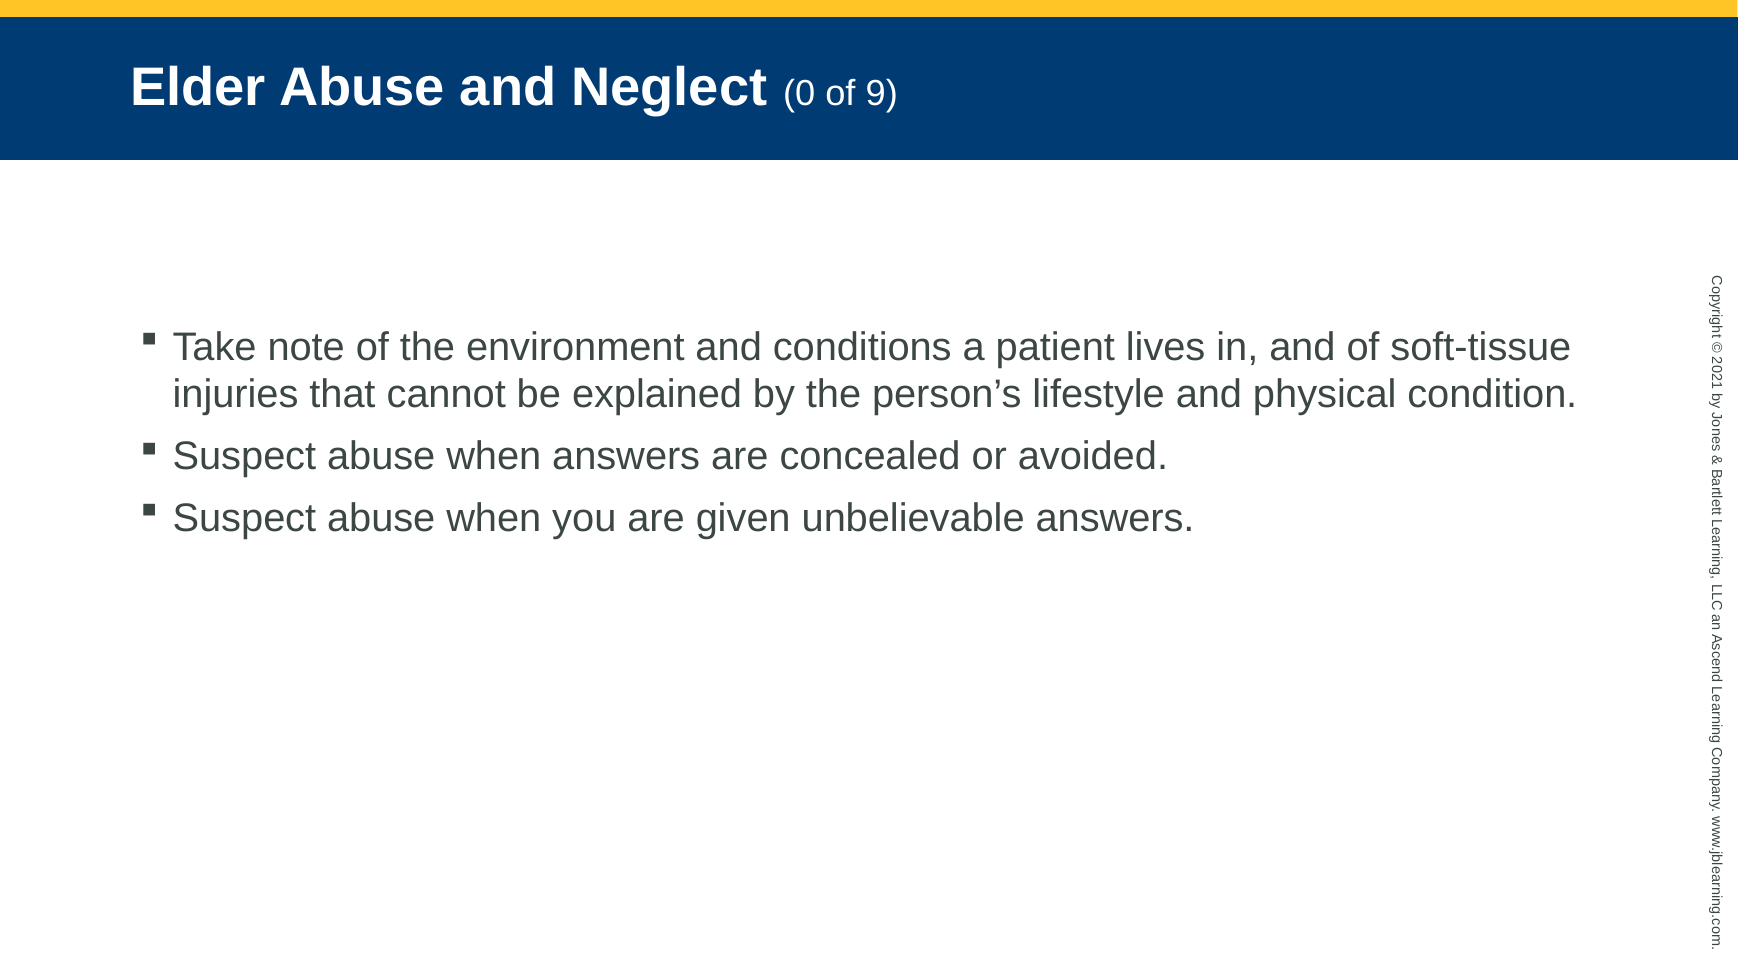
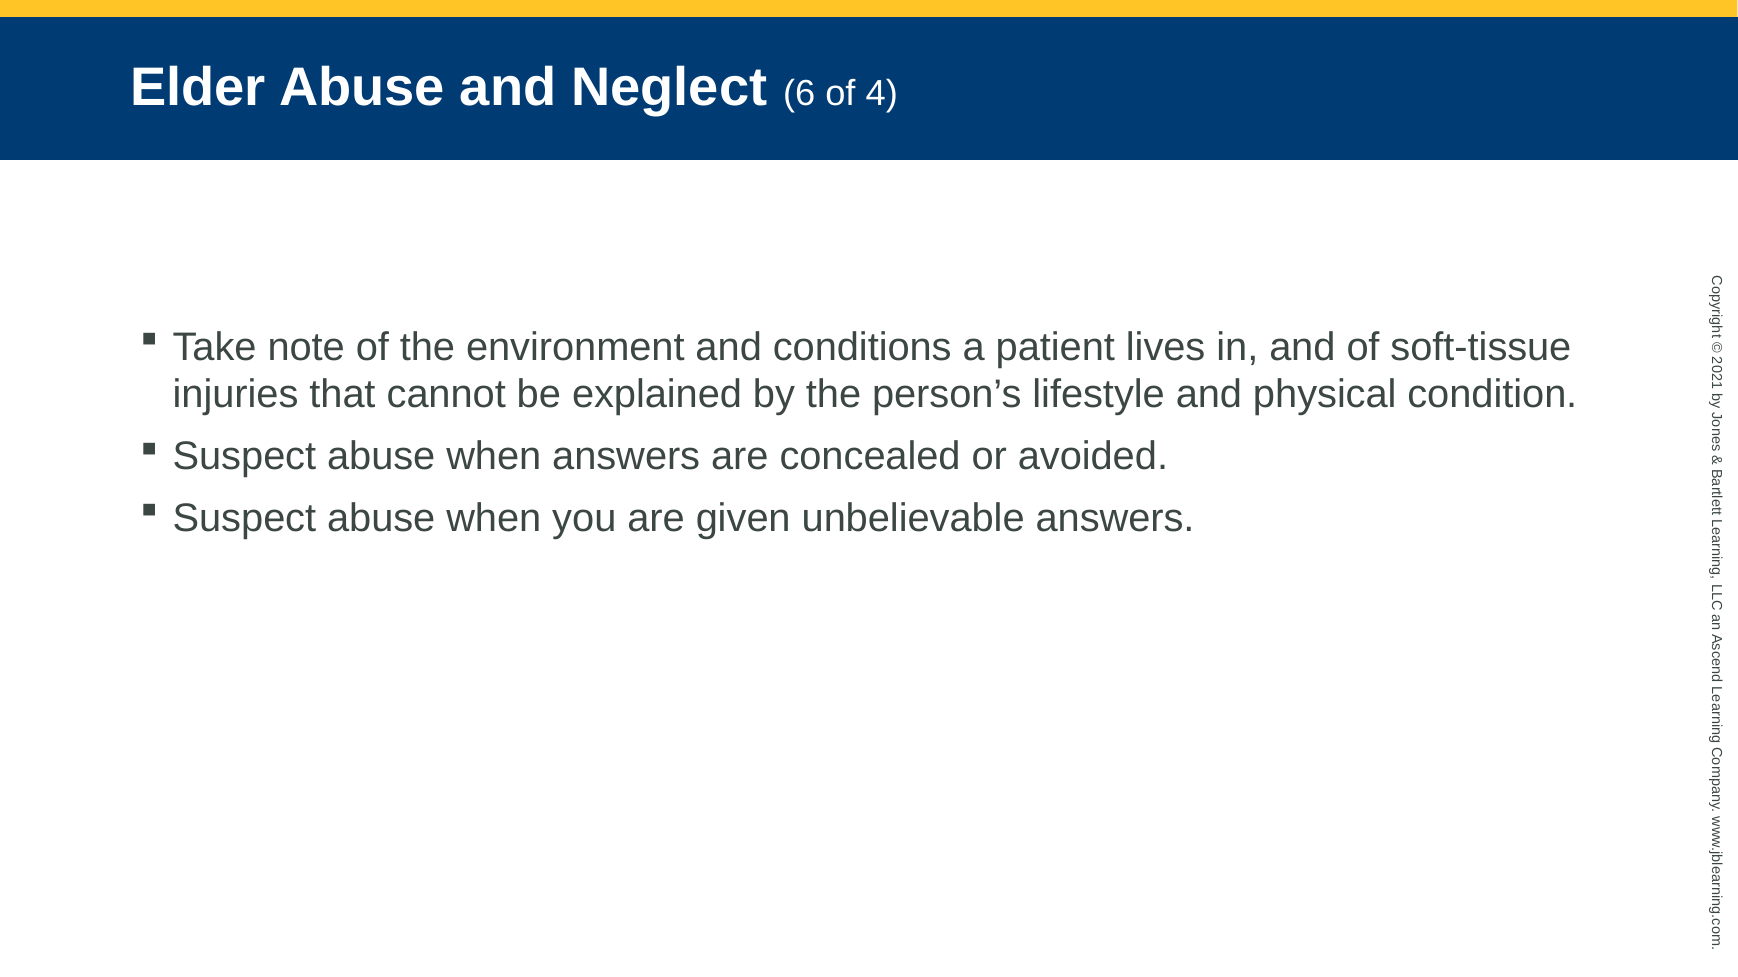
Neglect 0: 0 -> 6
9: 9 -> 4
